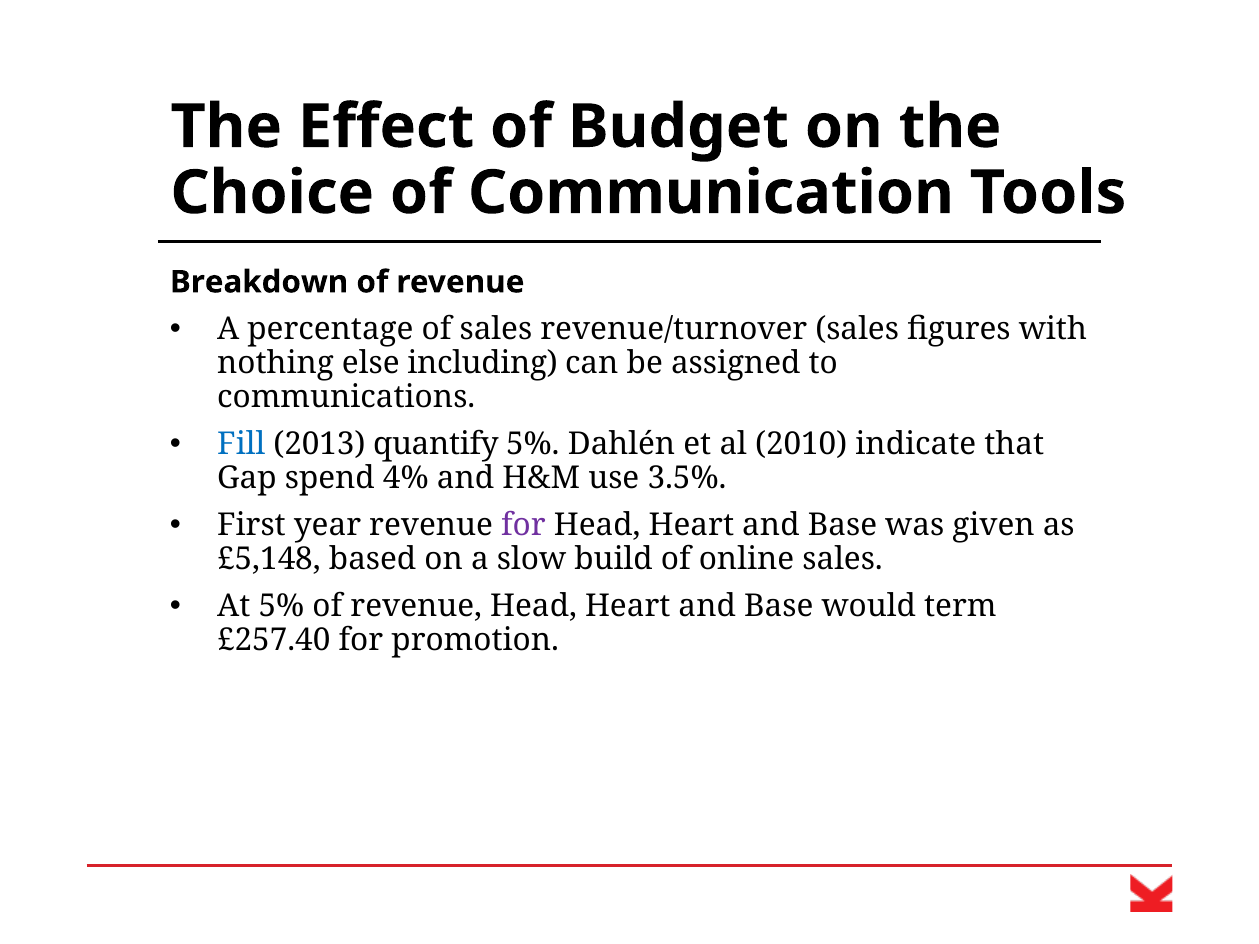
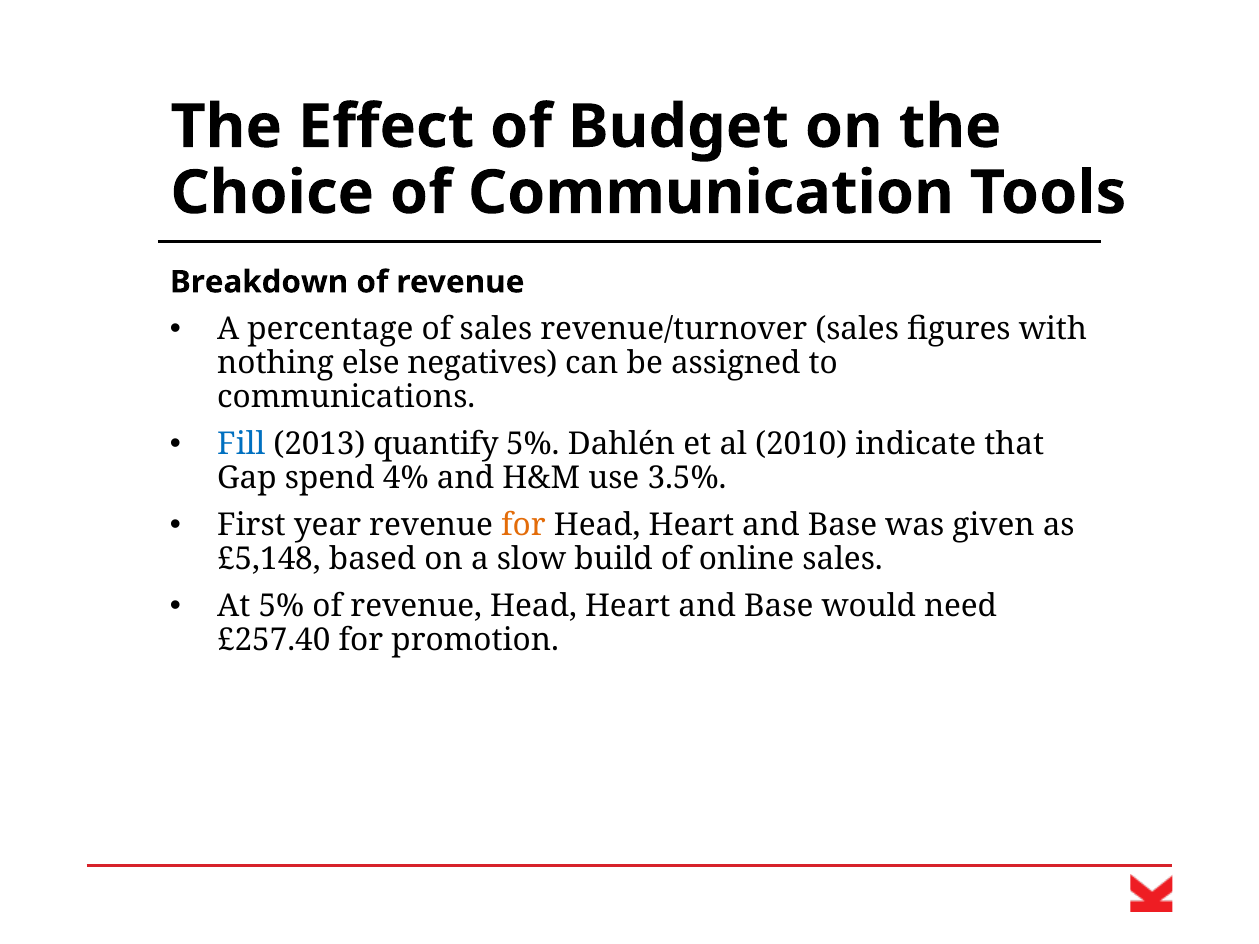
including: including -> negatives
for at (523, 526) colour: purple -> orange
term: term -> need
